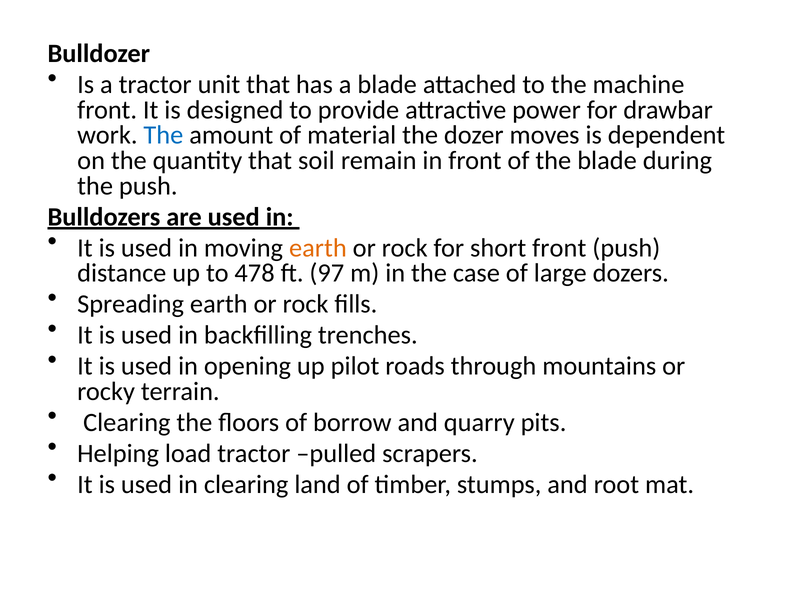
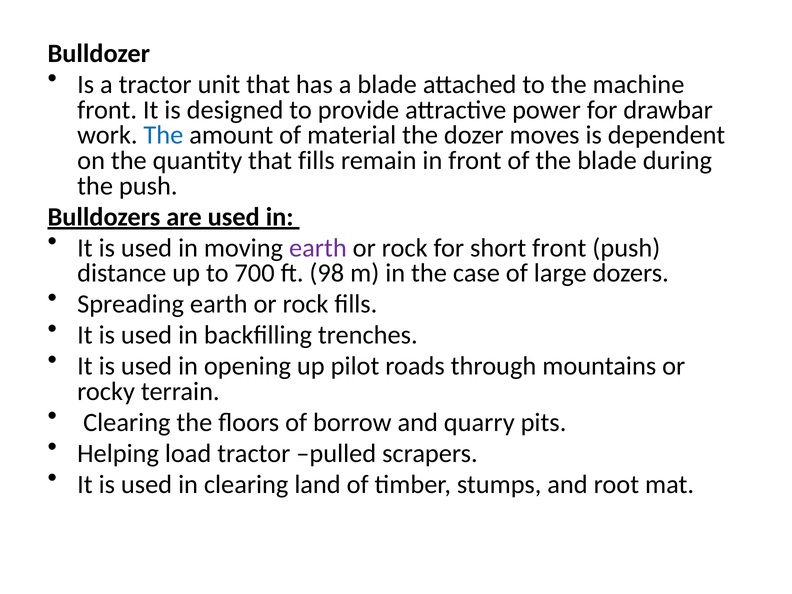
that soil: soil -> fills
earth at (318, 248) colour: orange -> purple
478: 478 -> 700
97: 97 -> 98
